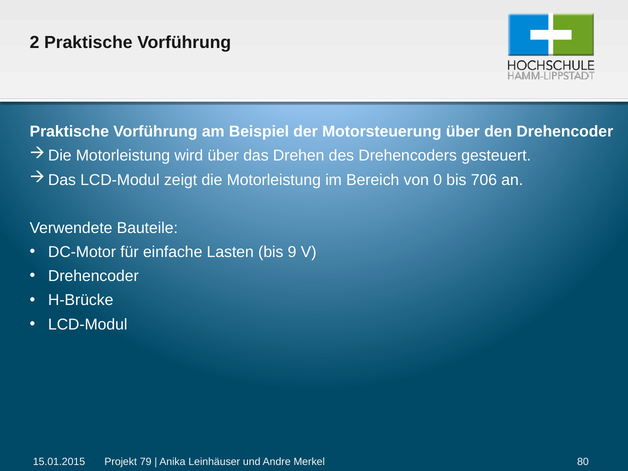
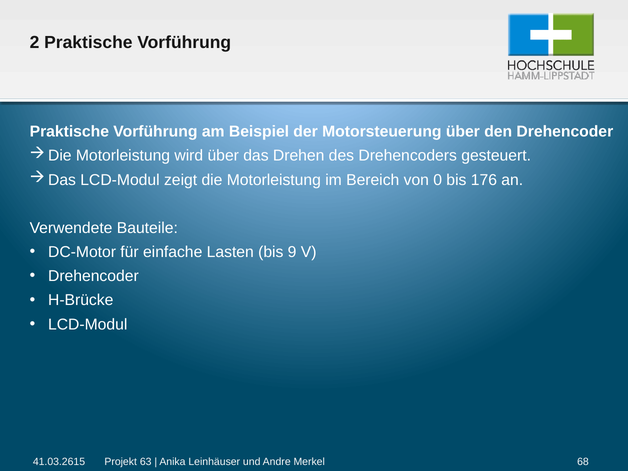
706: 706 -> 176
15.01.2015: 15.01.2015 -> 41.03.2615
79: 79 -> 63
80: 80 -> 68
